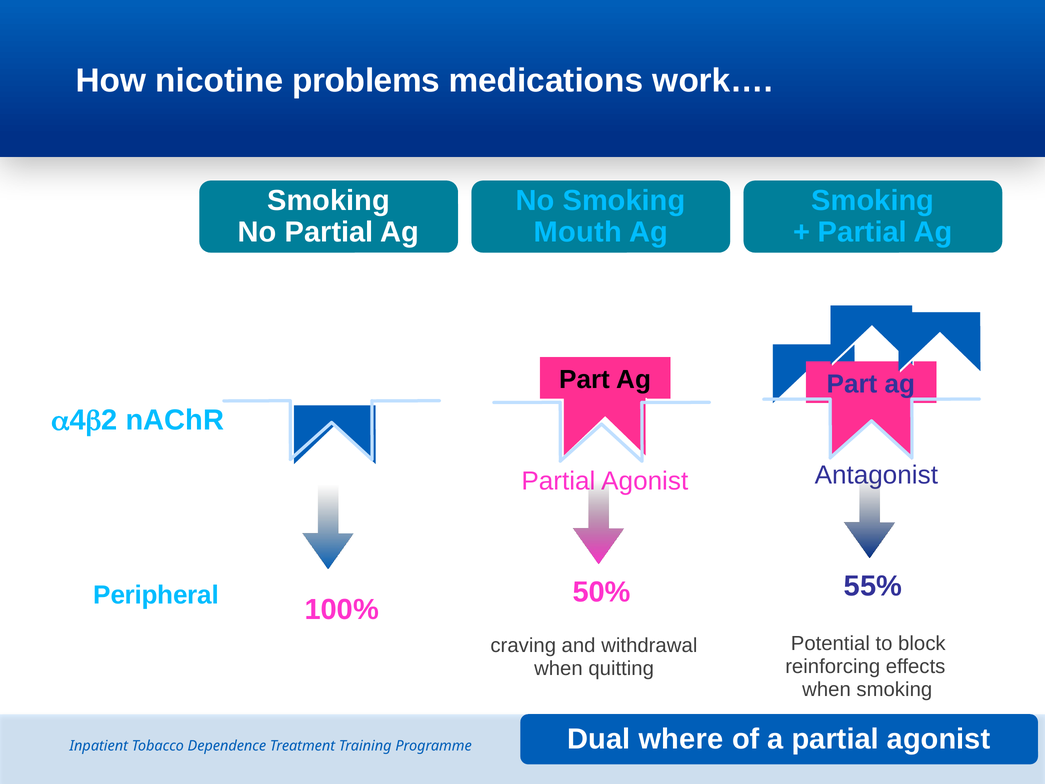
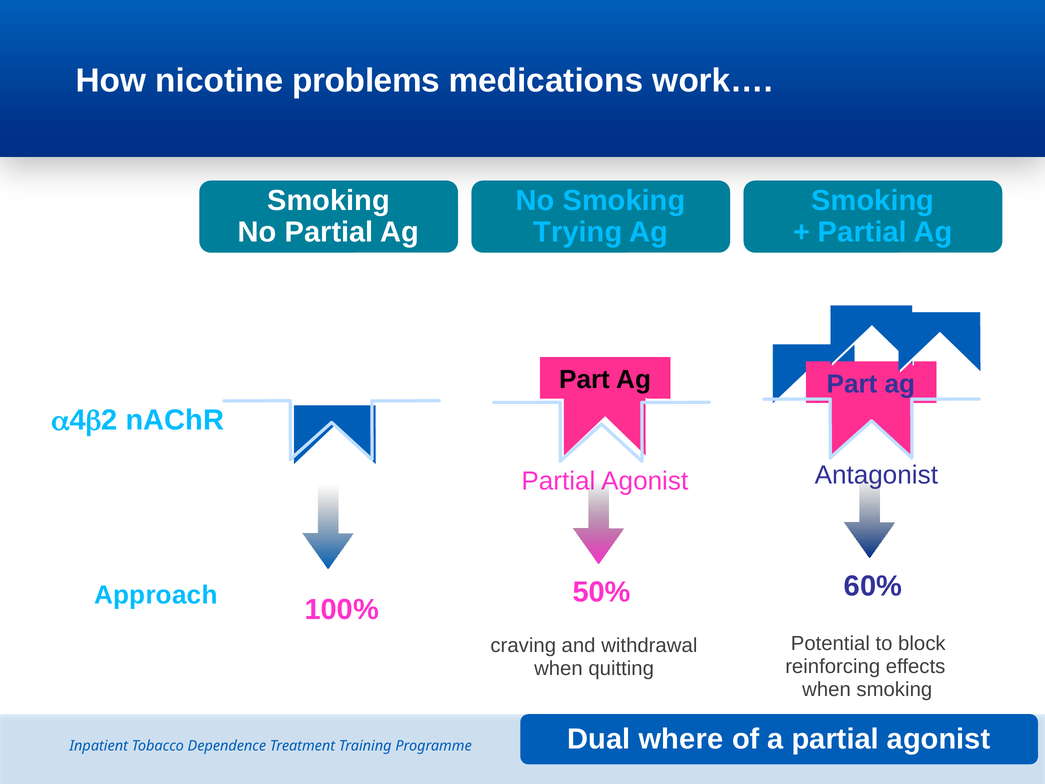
Mouth: Mouth -> Trying
55%: 55% -> 60%
Peripheral: Peripheral -> Approach
